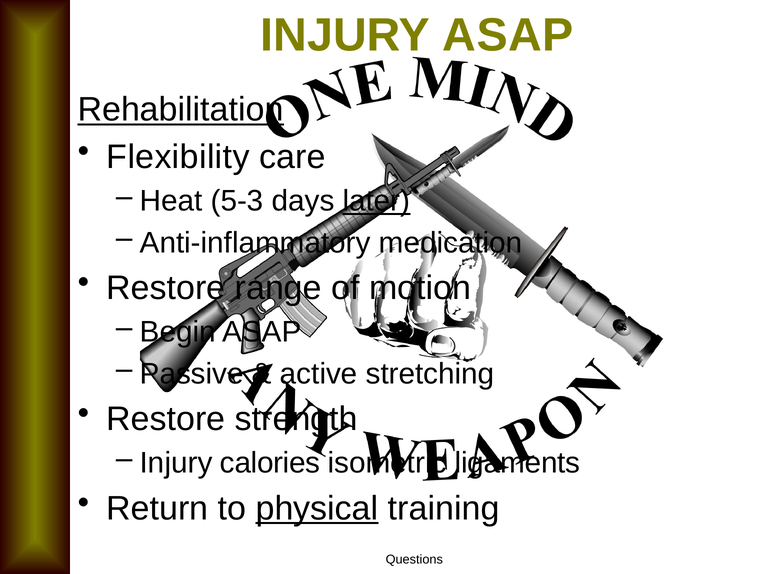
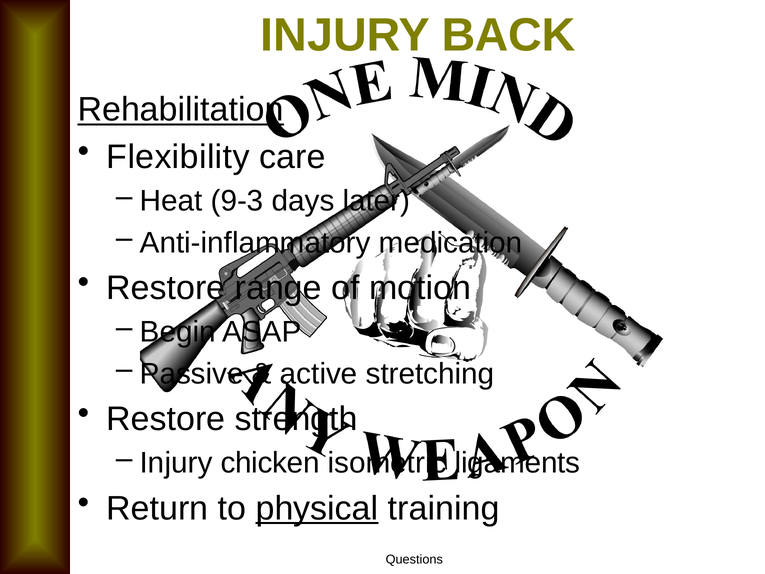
INJURY ASAP: ASAP -> BACK
5-3: 5-3 -> 9-3
later underline: present -> none
calories: calories -> chicken
